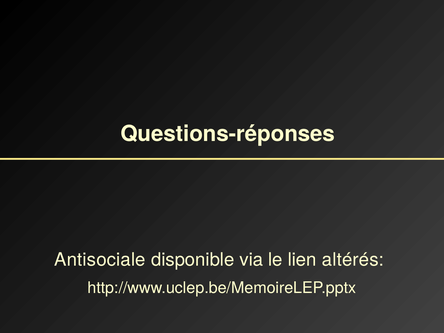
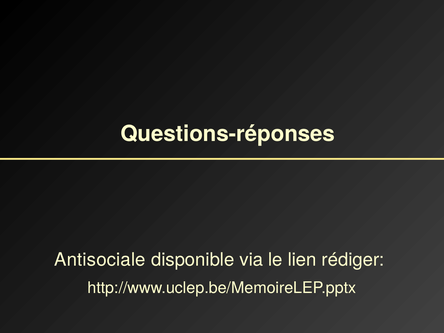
altérés: altérés -> rédiger
